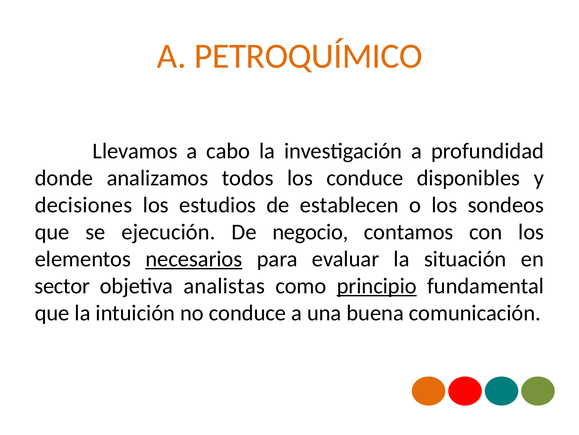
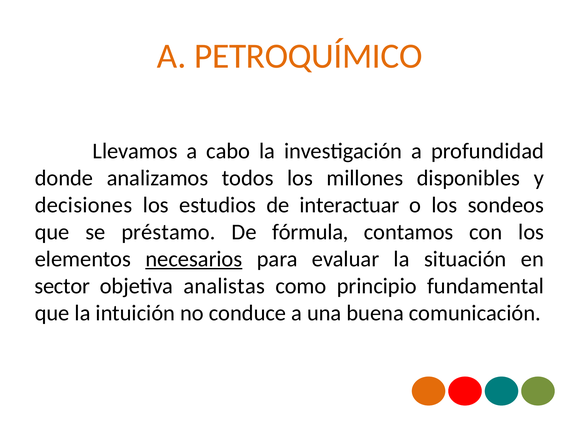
los conduce: conduce -> millones
establecen: establecen -> interactuar
ejecución: ejecución -> préstamo
negocio: negocio -> fórmula
principio underline: present -> none
